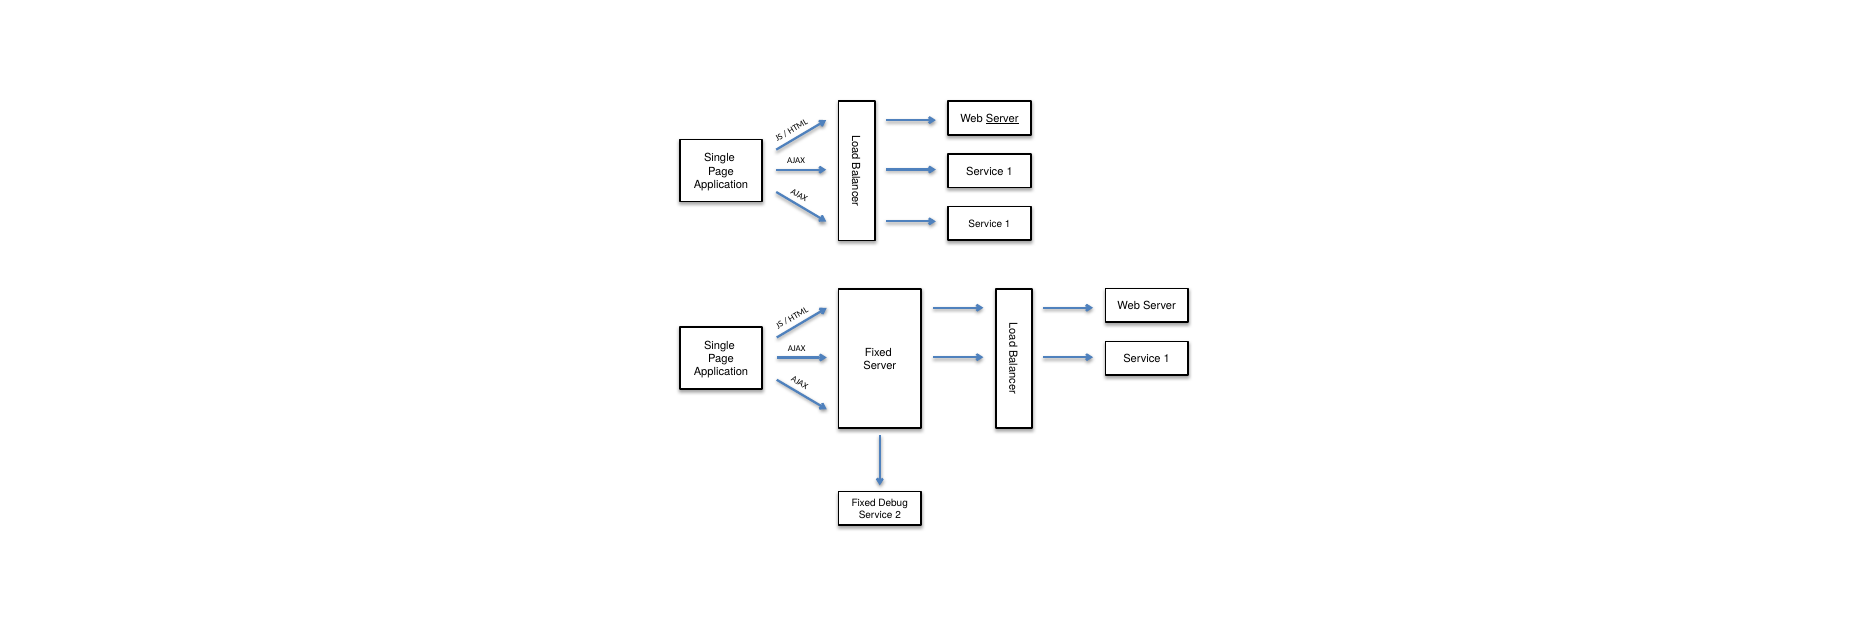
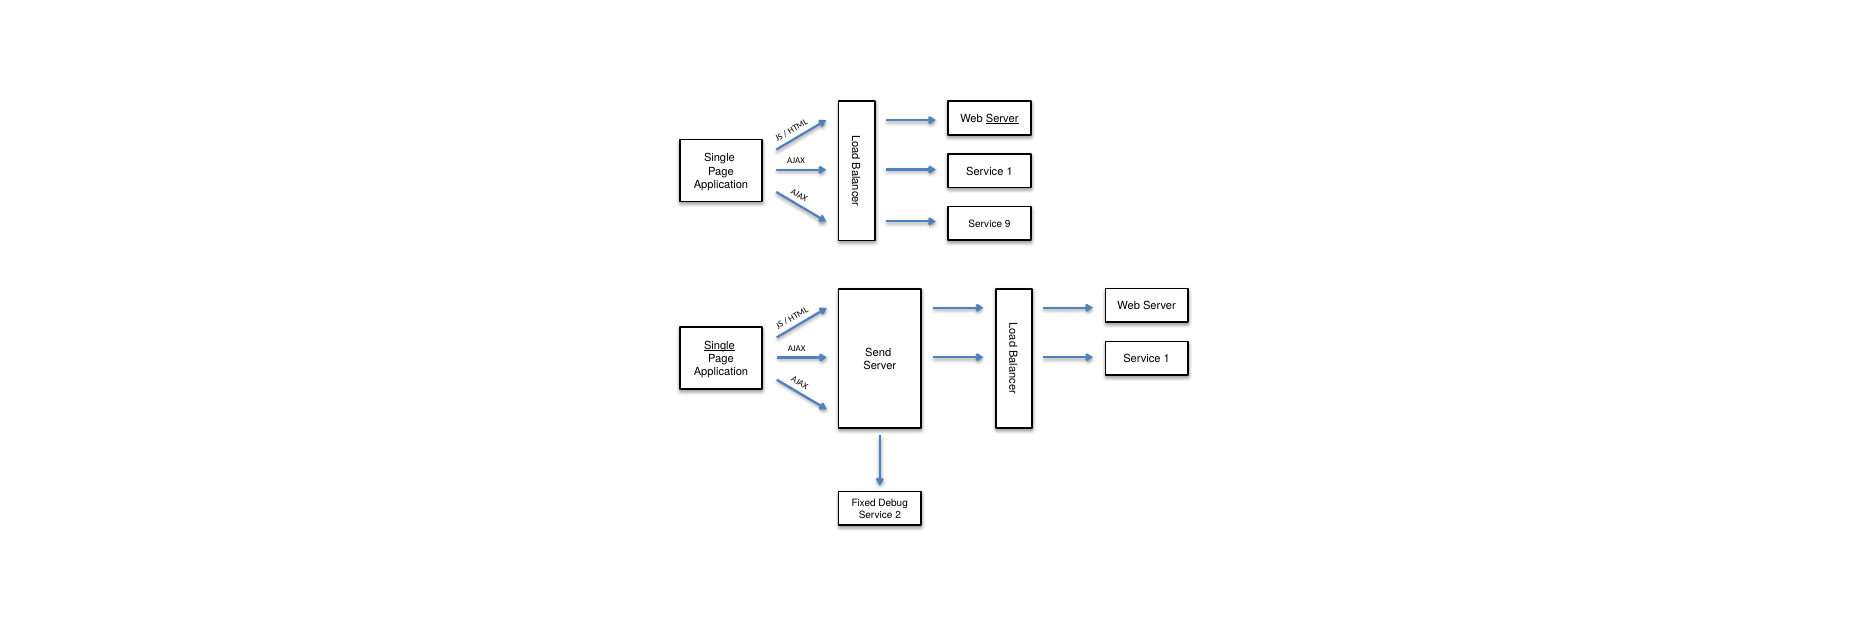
1 at (1008, 224): 1 -> 9
Single at (719, 345) underline: none -> present
Fixed at (878, 353): Fixed -> Send
